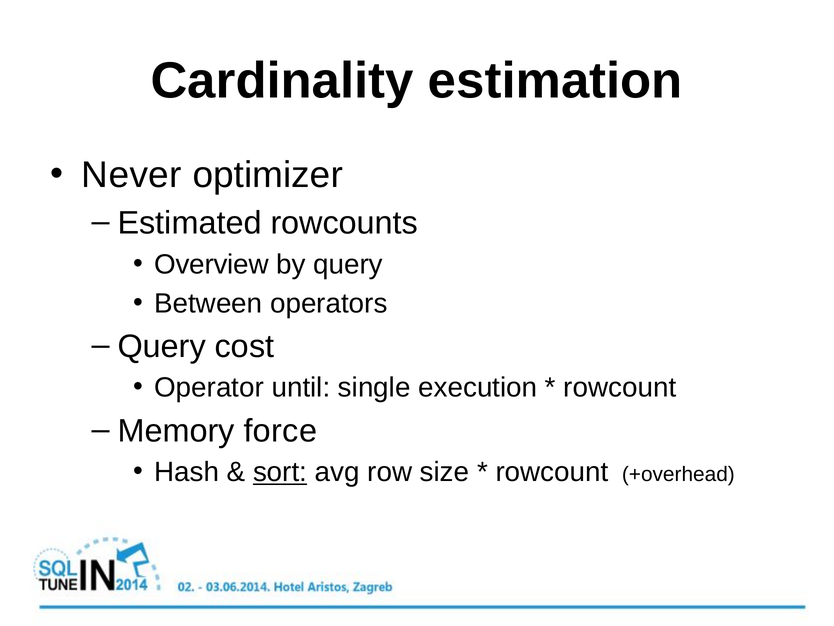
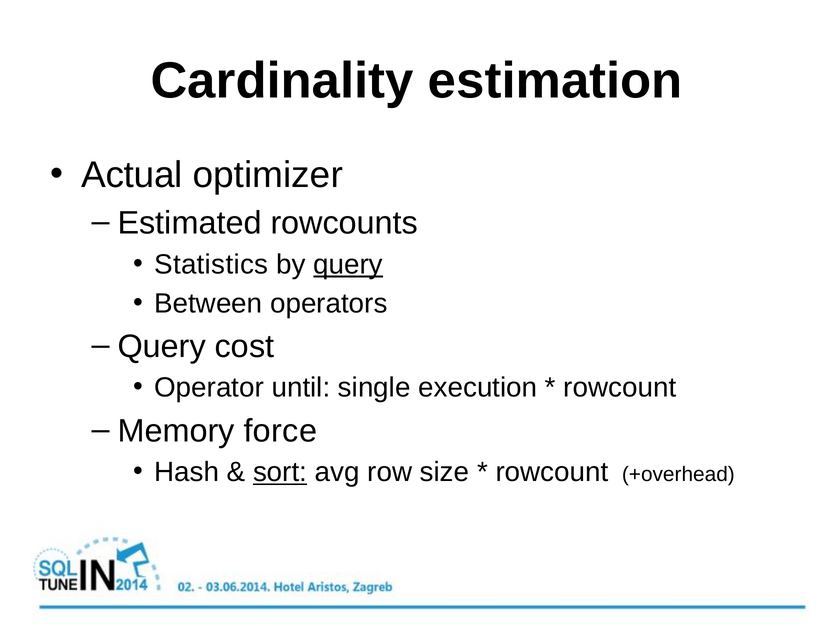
Never: Never -> Actual
Overview: Overview -> Statistics
query at (348, 264) underline: none -> present
